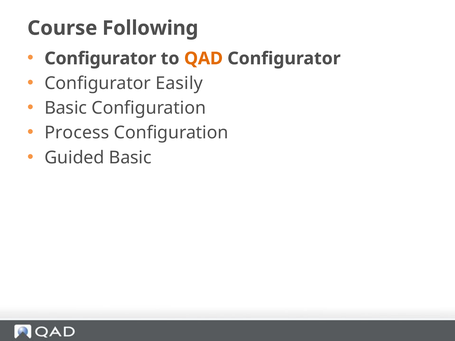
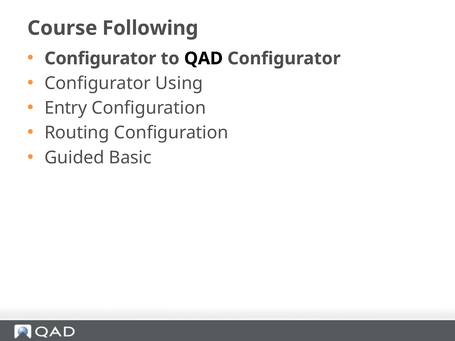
QAD colour: orange -> black
Easily: Easily -> Using
Basic at (66, 108): Basic -> Entry
Process: Process -> Routing
